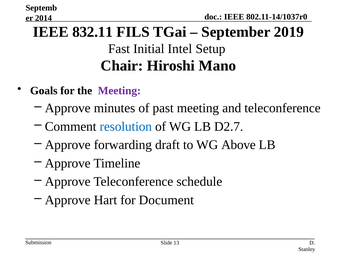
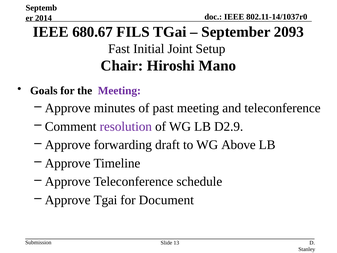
832.11: 832.11 -> 680.67
2019: 2019 -> 2093
Intel: Intel -> Joint
resolution colour: blue -> purple
D2.7: D2.7 -> D2.9
Approve Hart: Hart -> Tgai
